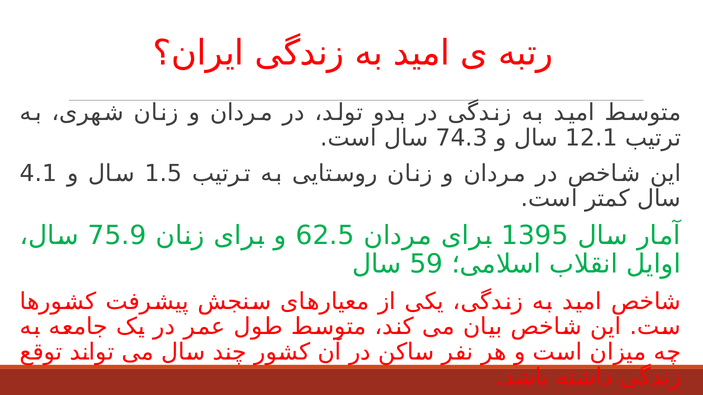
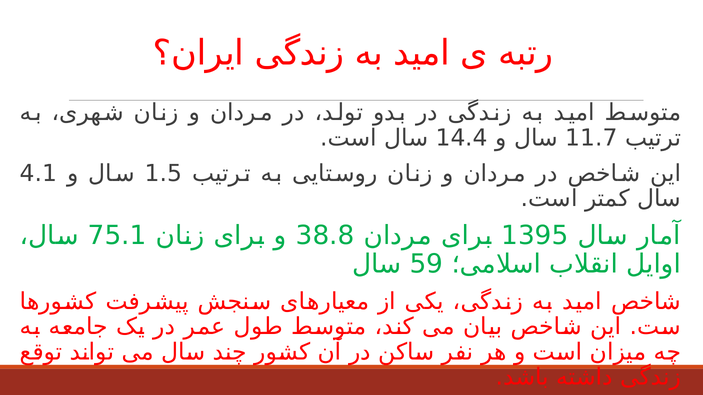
74.3: 74.3 -> 14.4
12.1: 12.1 -> 11.7
75.9: 75.9 -> 75.1
62.5: 62.5 -> 38.8
